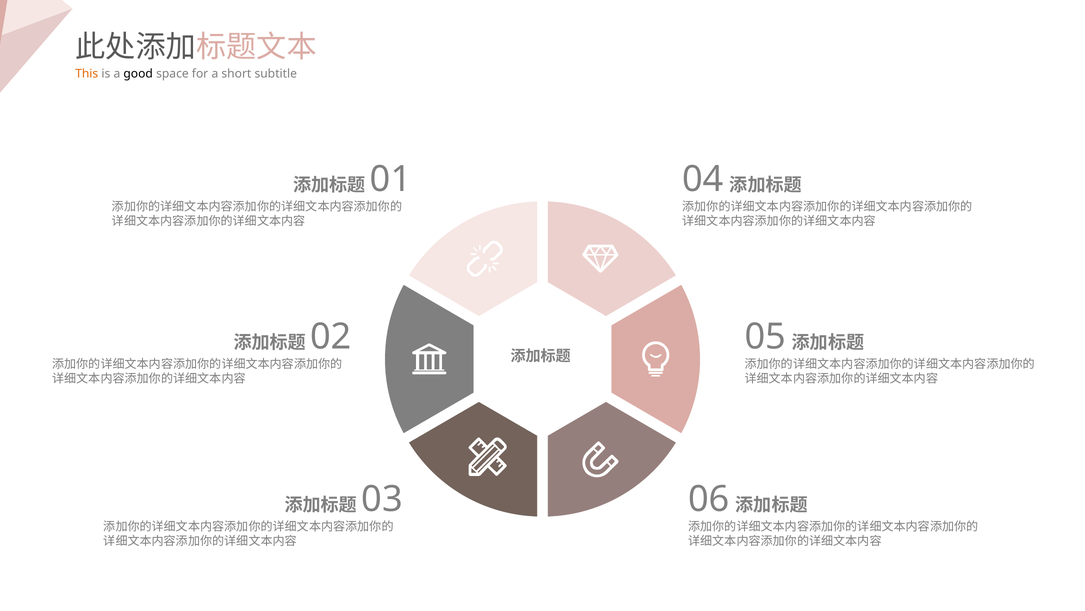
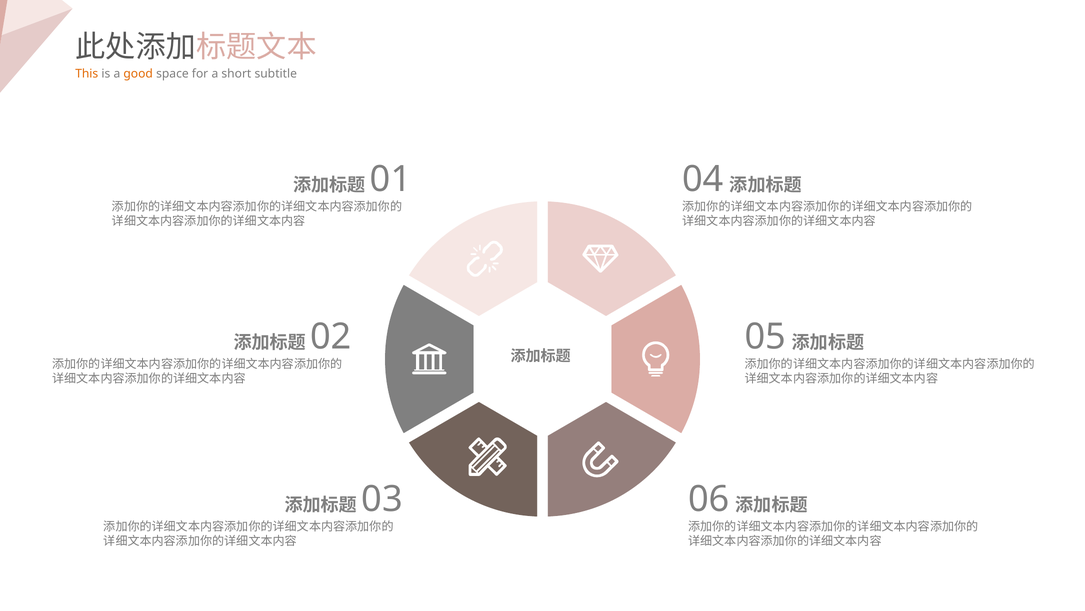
good colour: black -> orange
